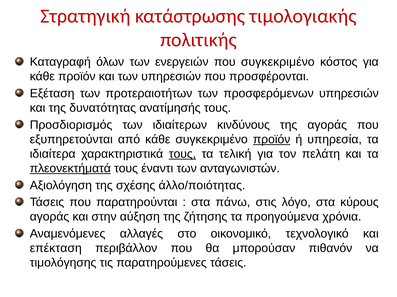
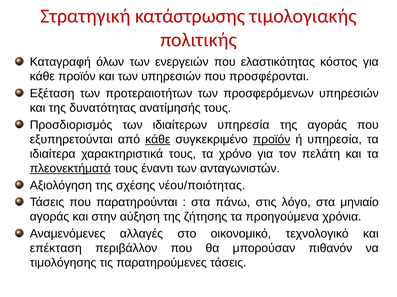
που συγκεκριμένο: συγκεκριμένο -> ελαστικότητας
ιδιαίτερων κινδύνους: κινδύνους -> υπηρεσία
κάθε at (158, 140) underline: none -> present
τους at (182, 154) underline: present -> none
τελική: τελική -> χρόνο
άλλο/ποιότητας: άλλο/ποιότητας -> νέου/ποιότητας
κύρους: κύρους -> μηνιαίο
